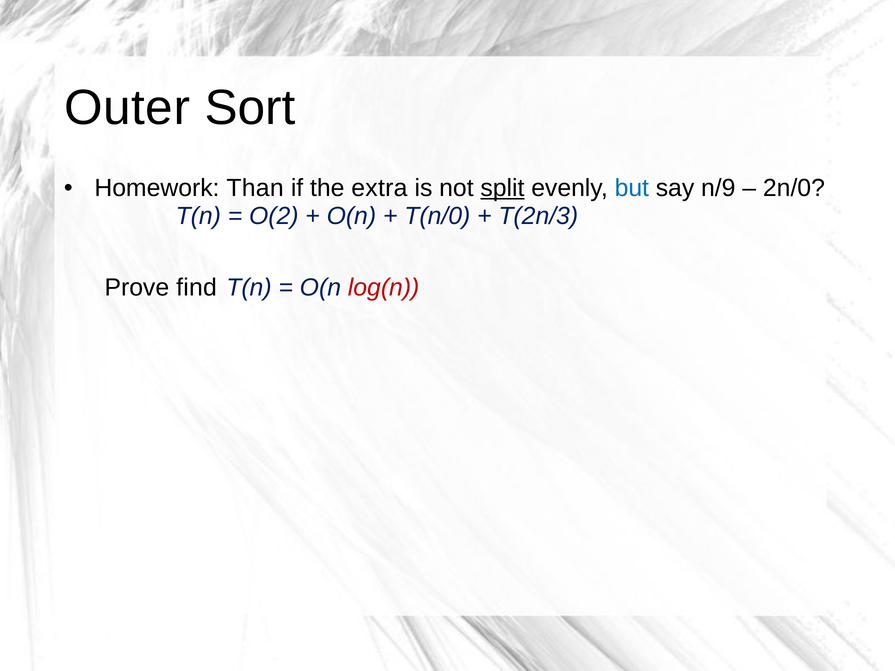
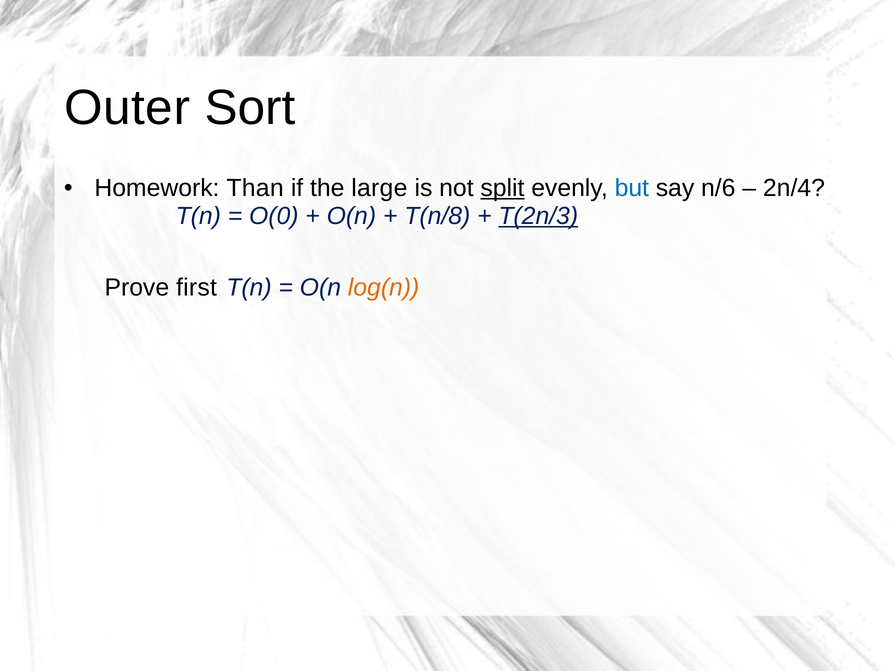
extra: extra -> large
n/9: n/9 -> n/6
2n/0: 2n/0 -> 2n/4
O(2: O(2 -> O(0
T(n/0: T(n/0 -> T(n/8
T(2n/3 underline: none -> present
find: find -> first
log(n colour: red -> orange
